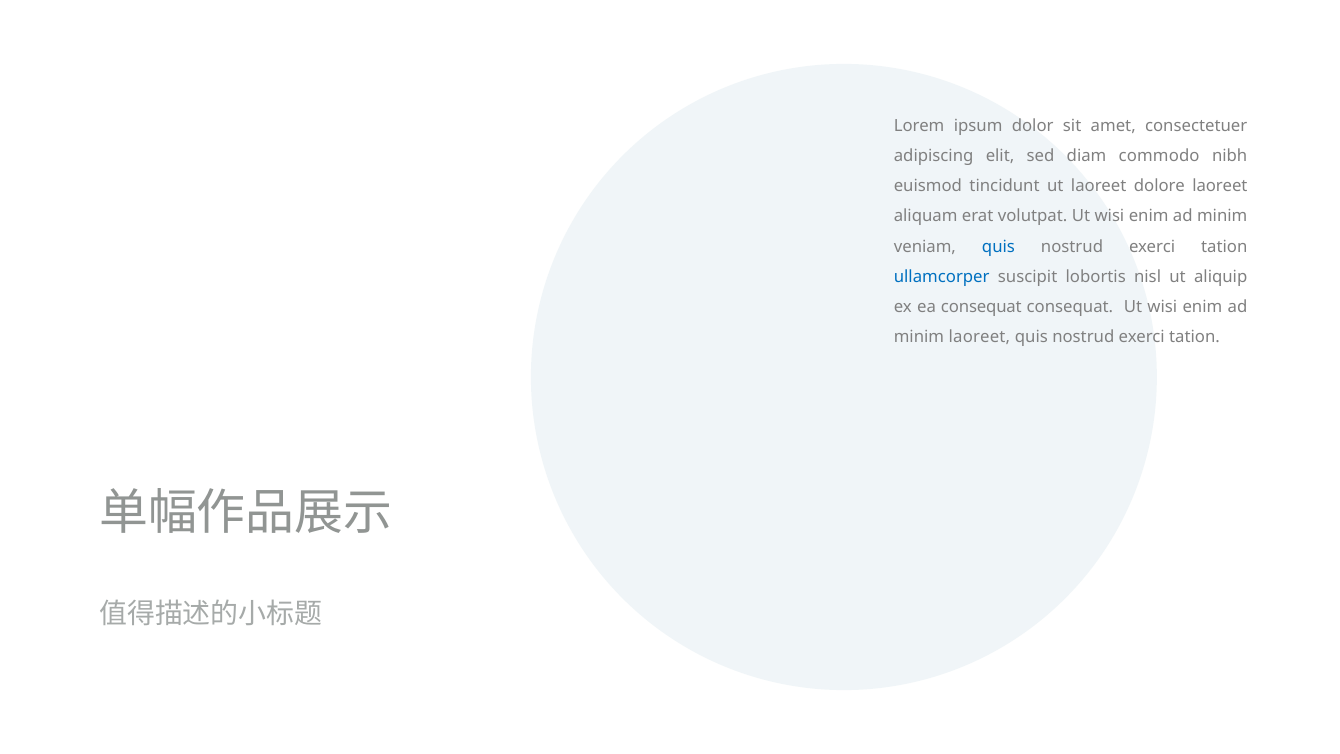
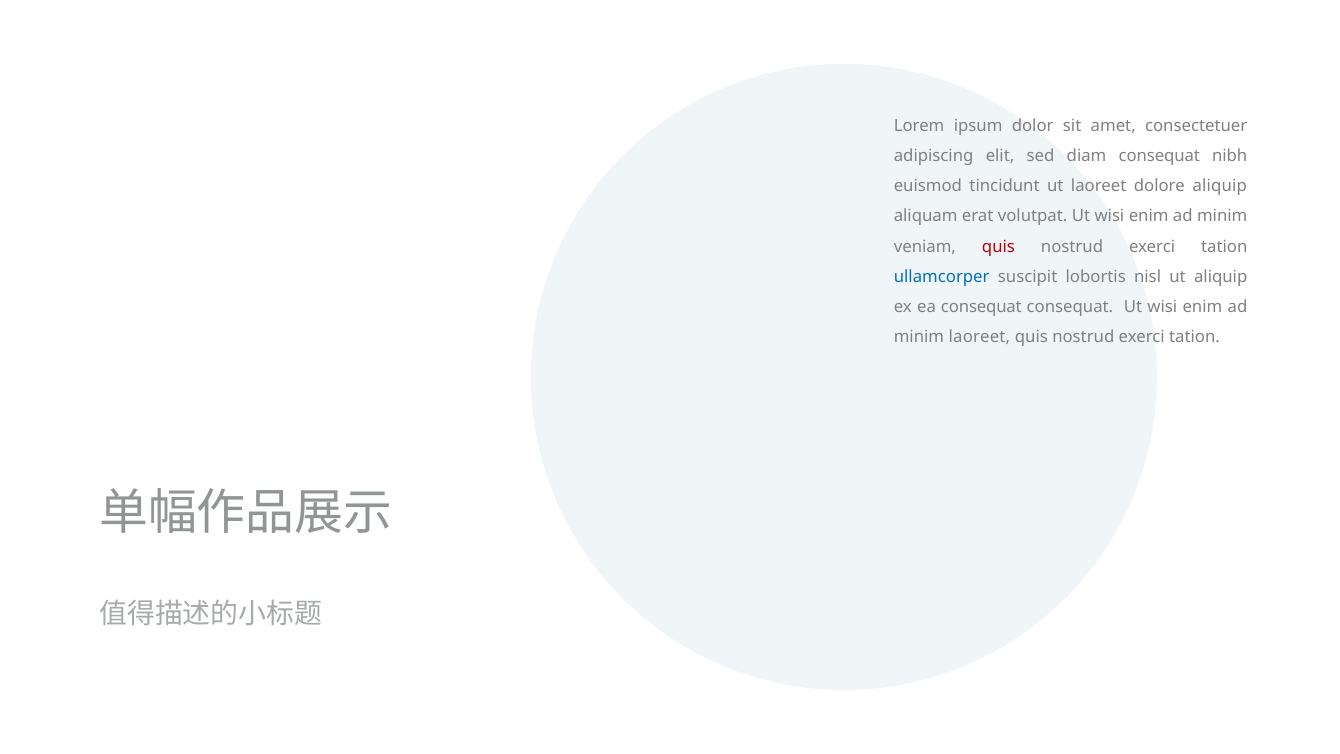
diam commodo: commodo -> consequat
dolore laoreet: laoreet -> aliquip
quis at (998, 246) colour: blue -> red
